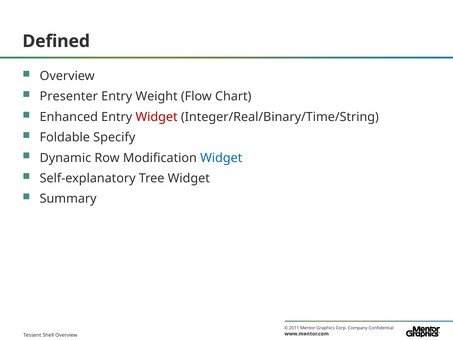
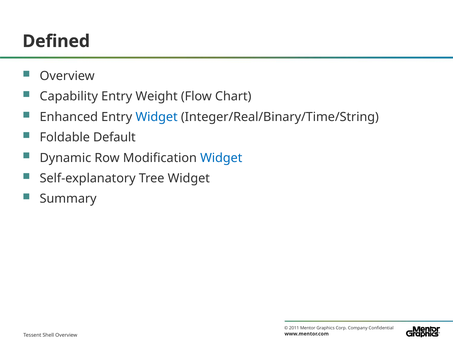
Presenter: Presenter -> Capability
Widget at (157, 117) colour: red -> blue
Specify: Specify -> Default
